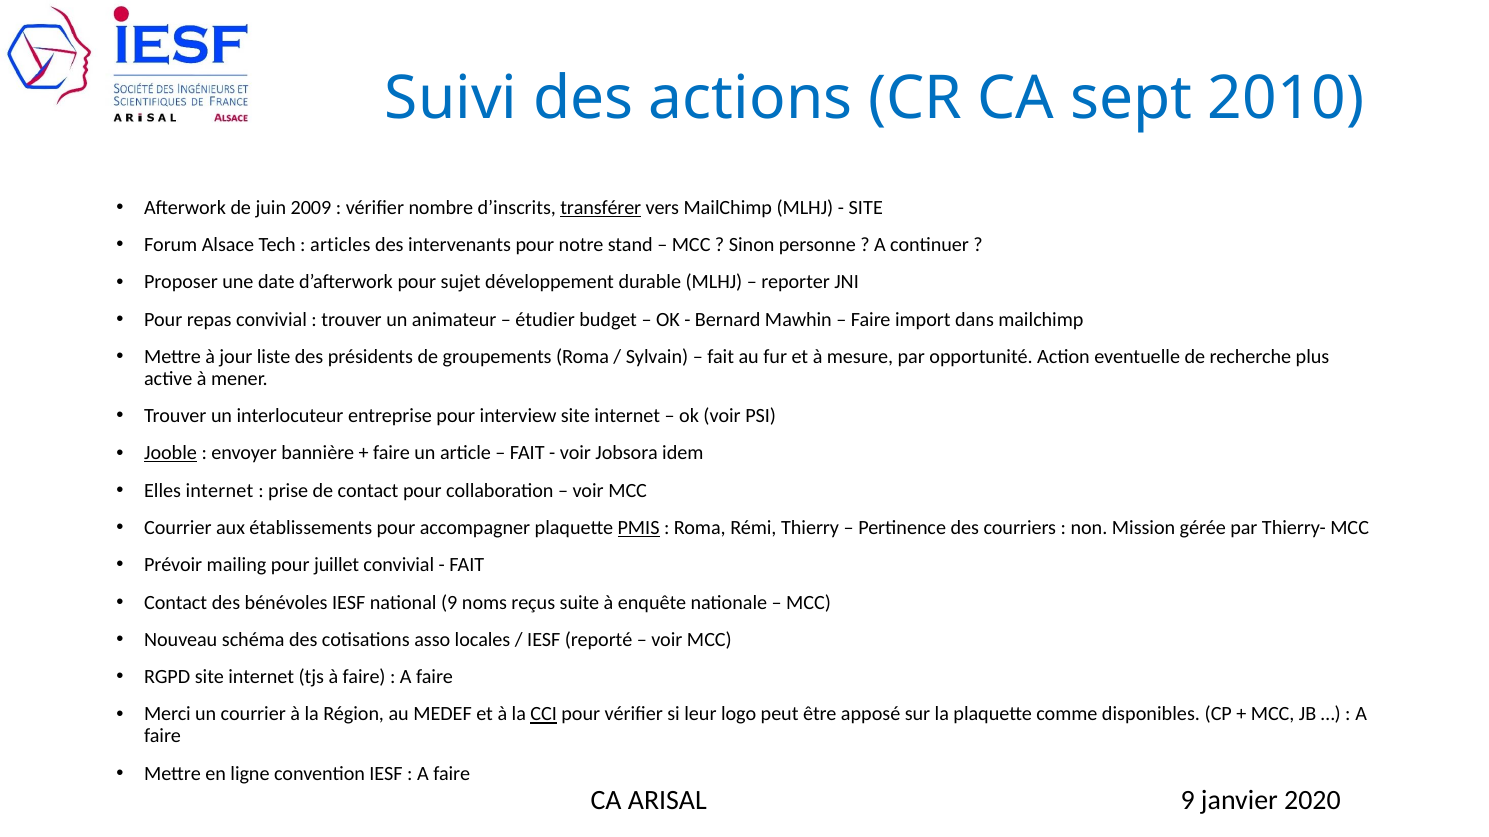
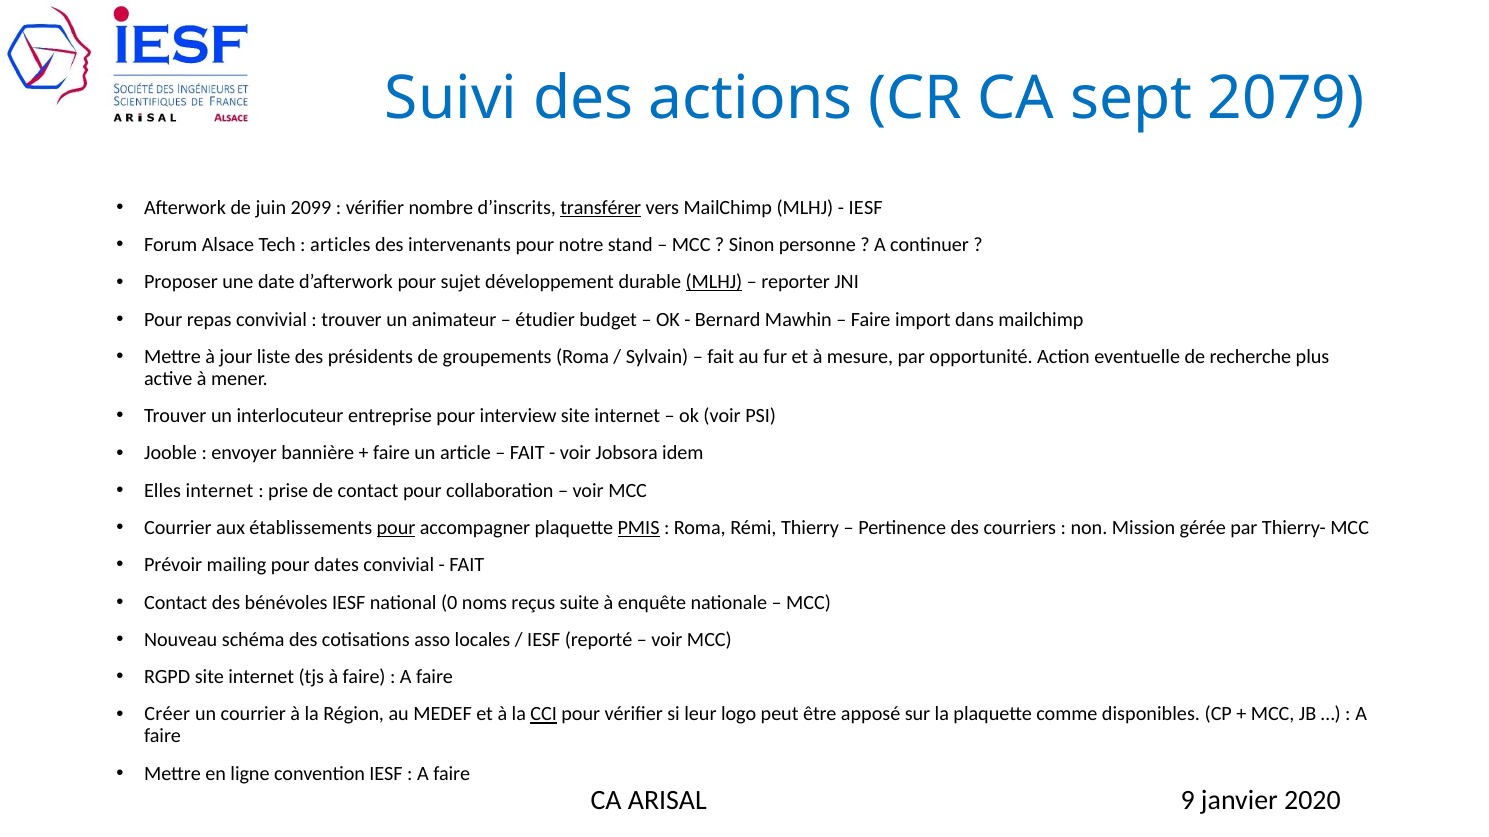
2010: 2010 -> 2079
2009: 2009 -> 2099
SITE at (866, 208): SITE -> IESF
MLHJ at (714, 282) underline: none -> present
Jooble underline: present -> none
pour at (396, 528) underline: none -> present
juillet: juillet -> dates
national 9: 9 -> 0
Merci: Merci -> Créer
